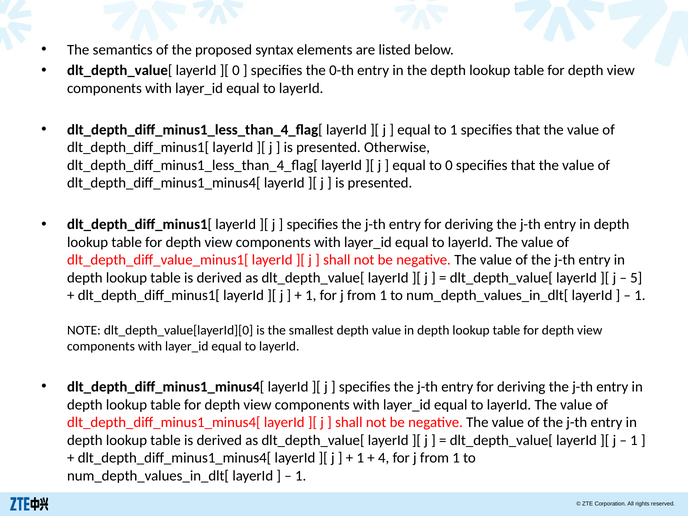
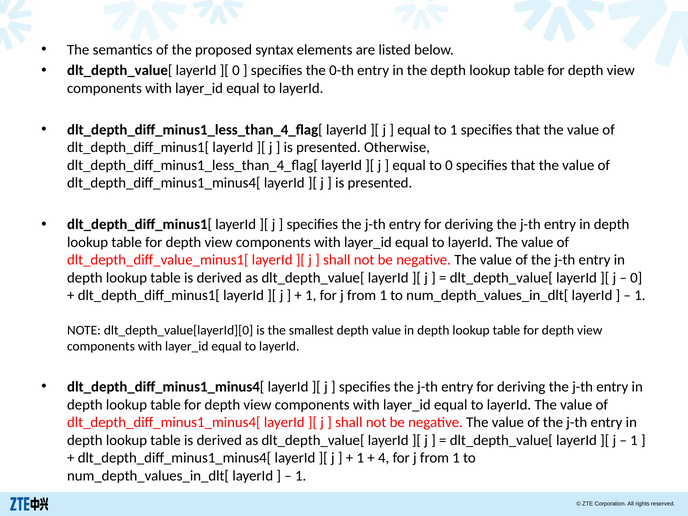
5 at (636, 278): 5 -> 0
